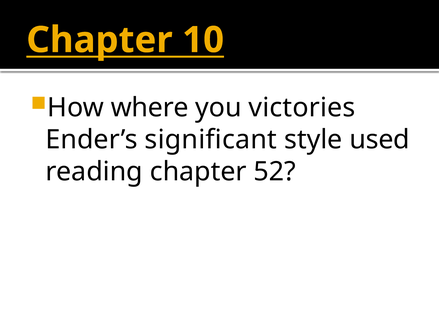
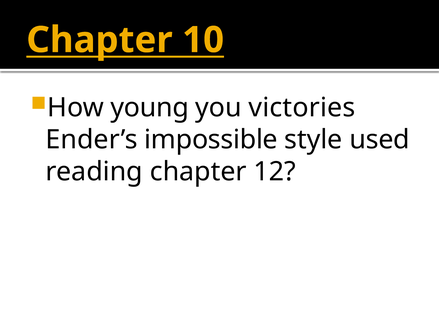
where: where -> young
significant: significant -> impossible
52: 52 -> 12
